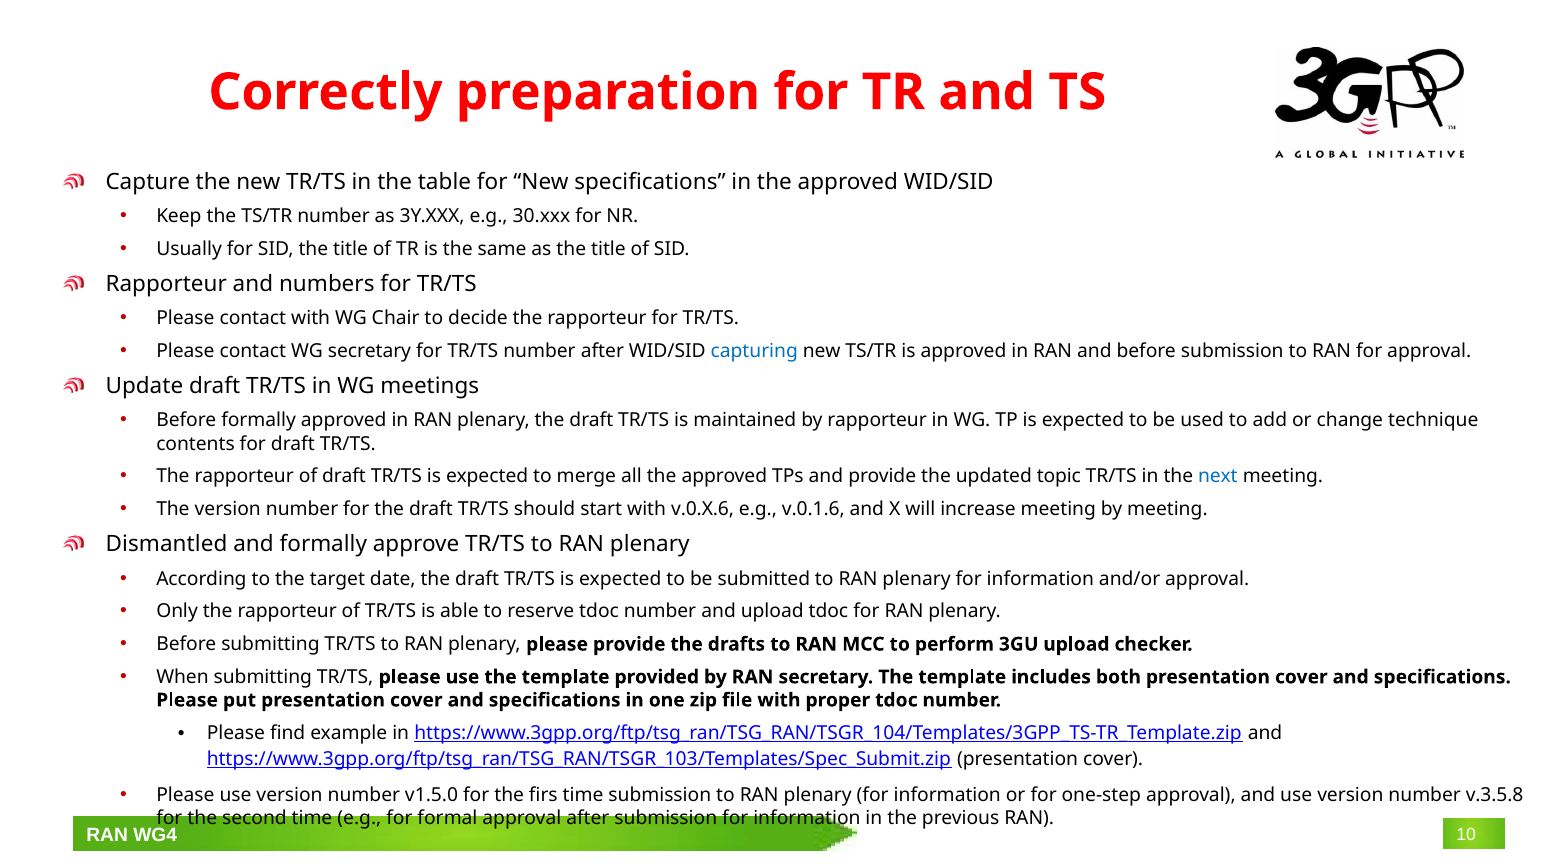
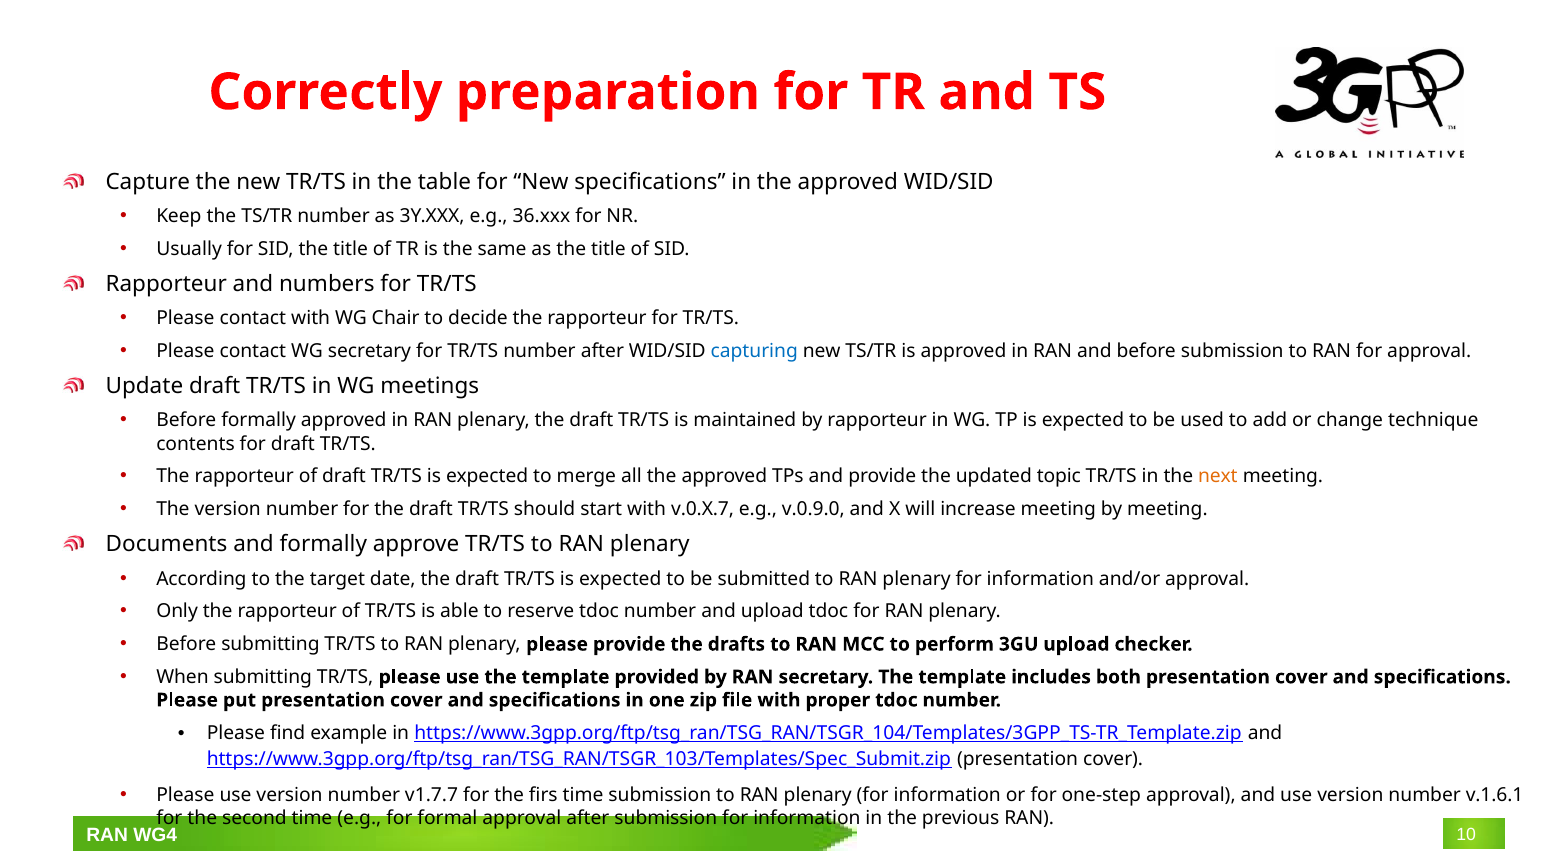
30.xxx: 30.xxx -> 36.xxx
next colour: blue -> orange
v.0.X.6: v.0.X.6 -> v.0.X.7
v.0.1.6: v.0.1.6 -> v.0.9.0
Dismantled: Dismantled -> Documents
v1.5.0: v1.5.0 -> v1.7.7
v.3.5.8: v.3.5.8 -> v.1.6.1
